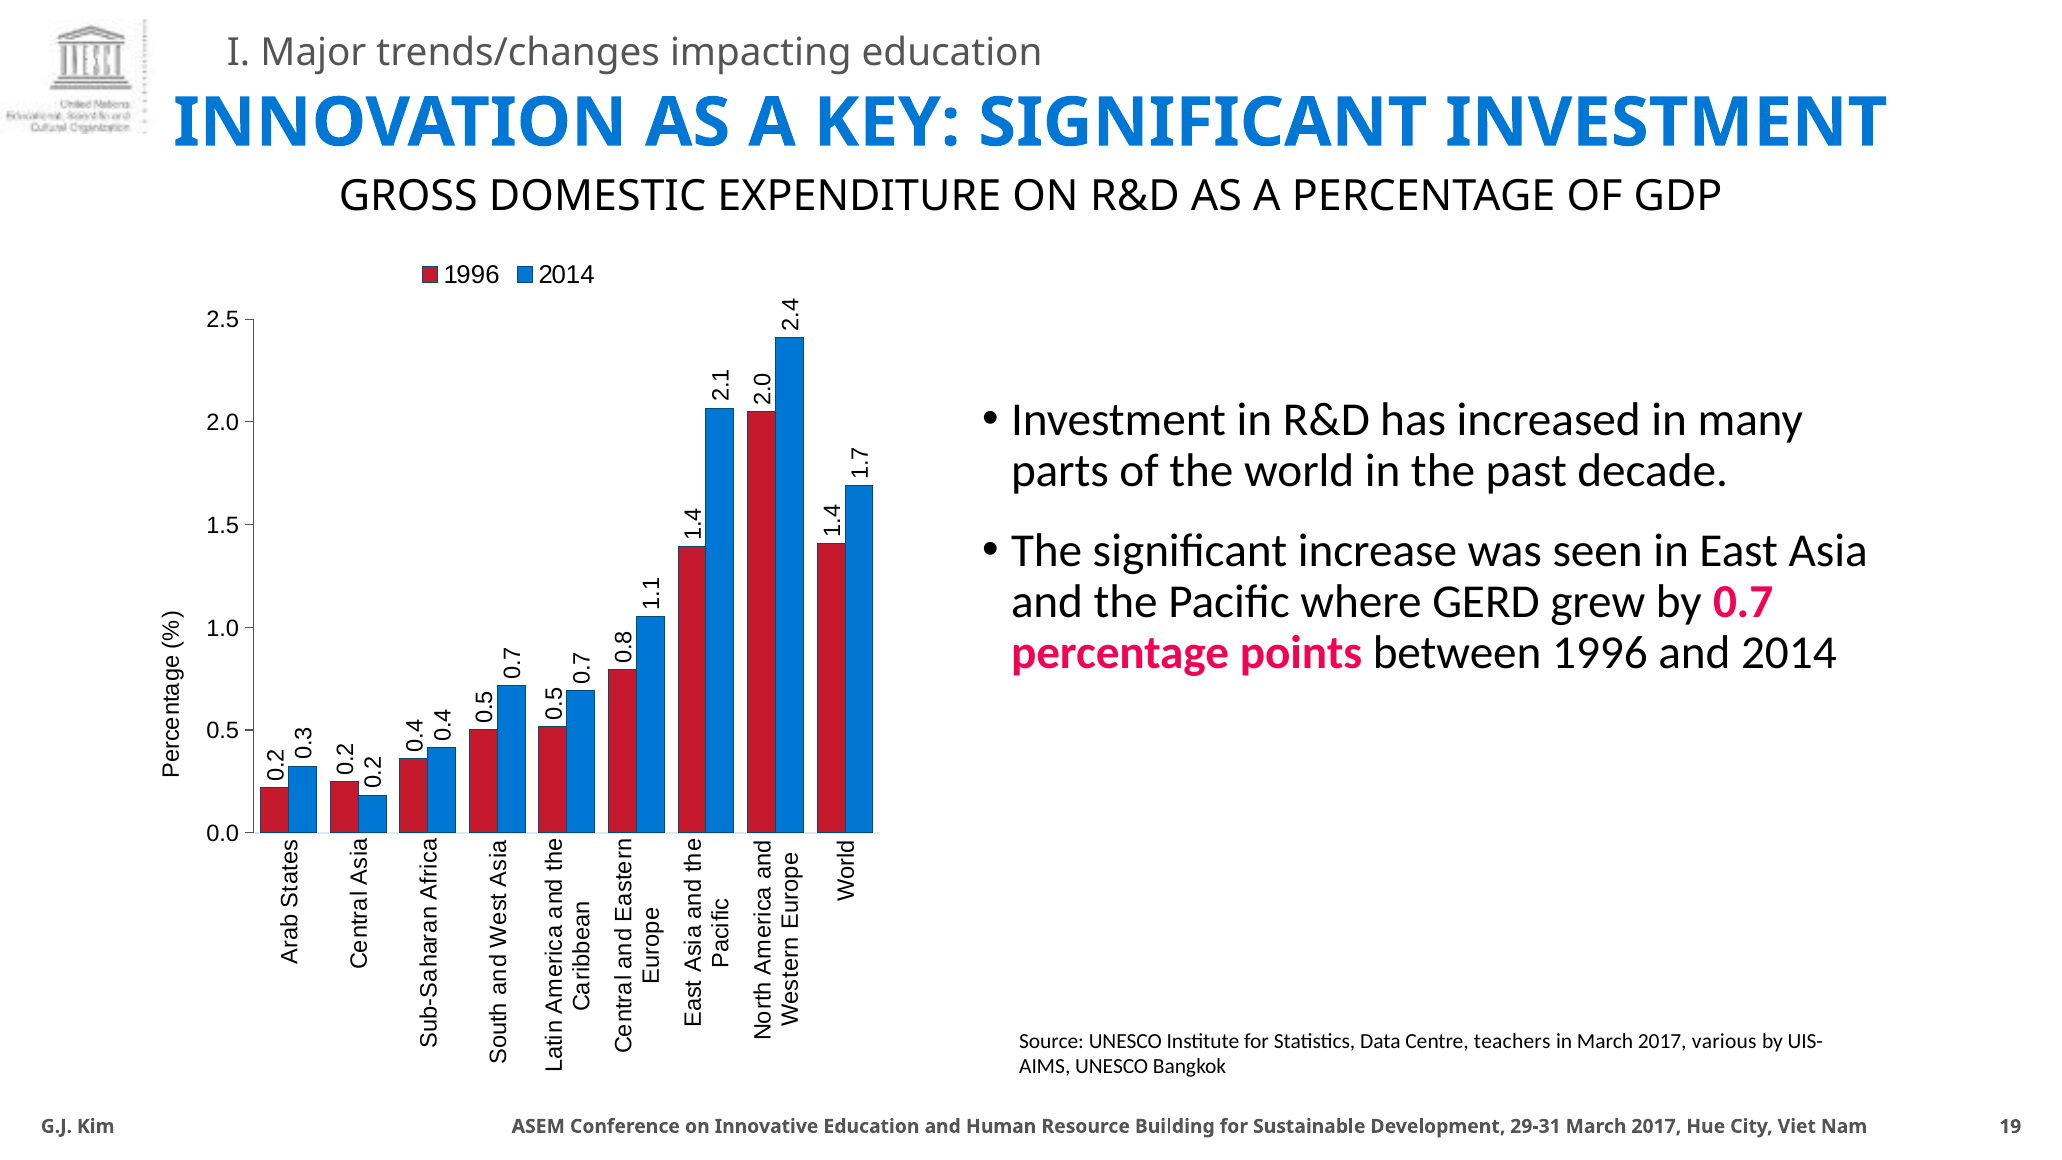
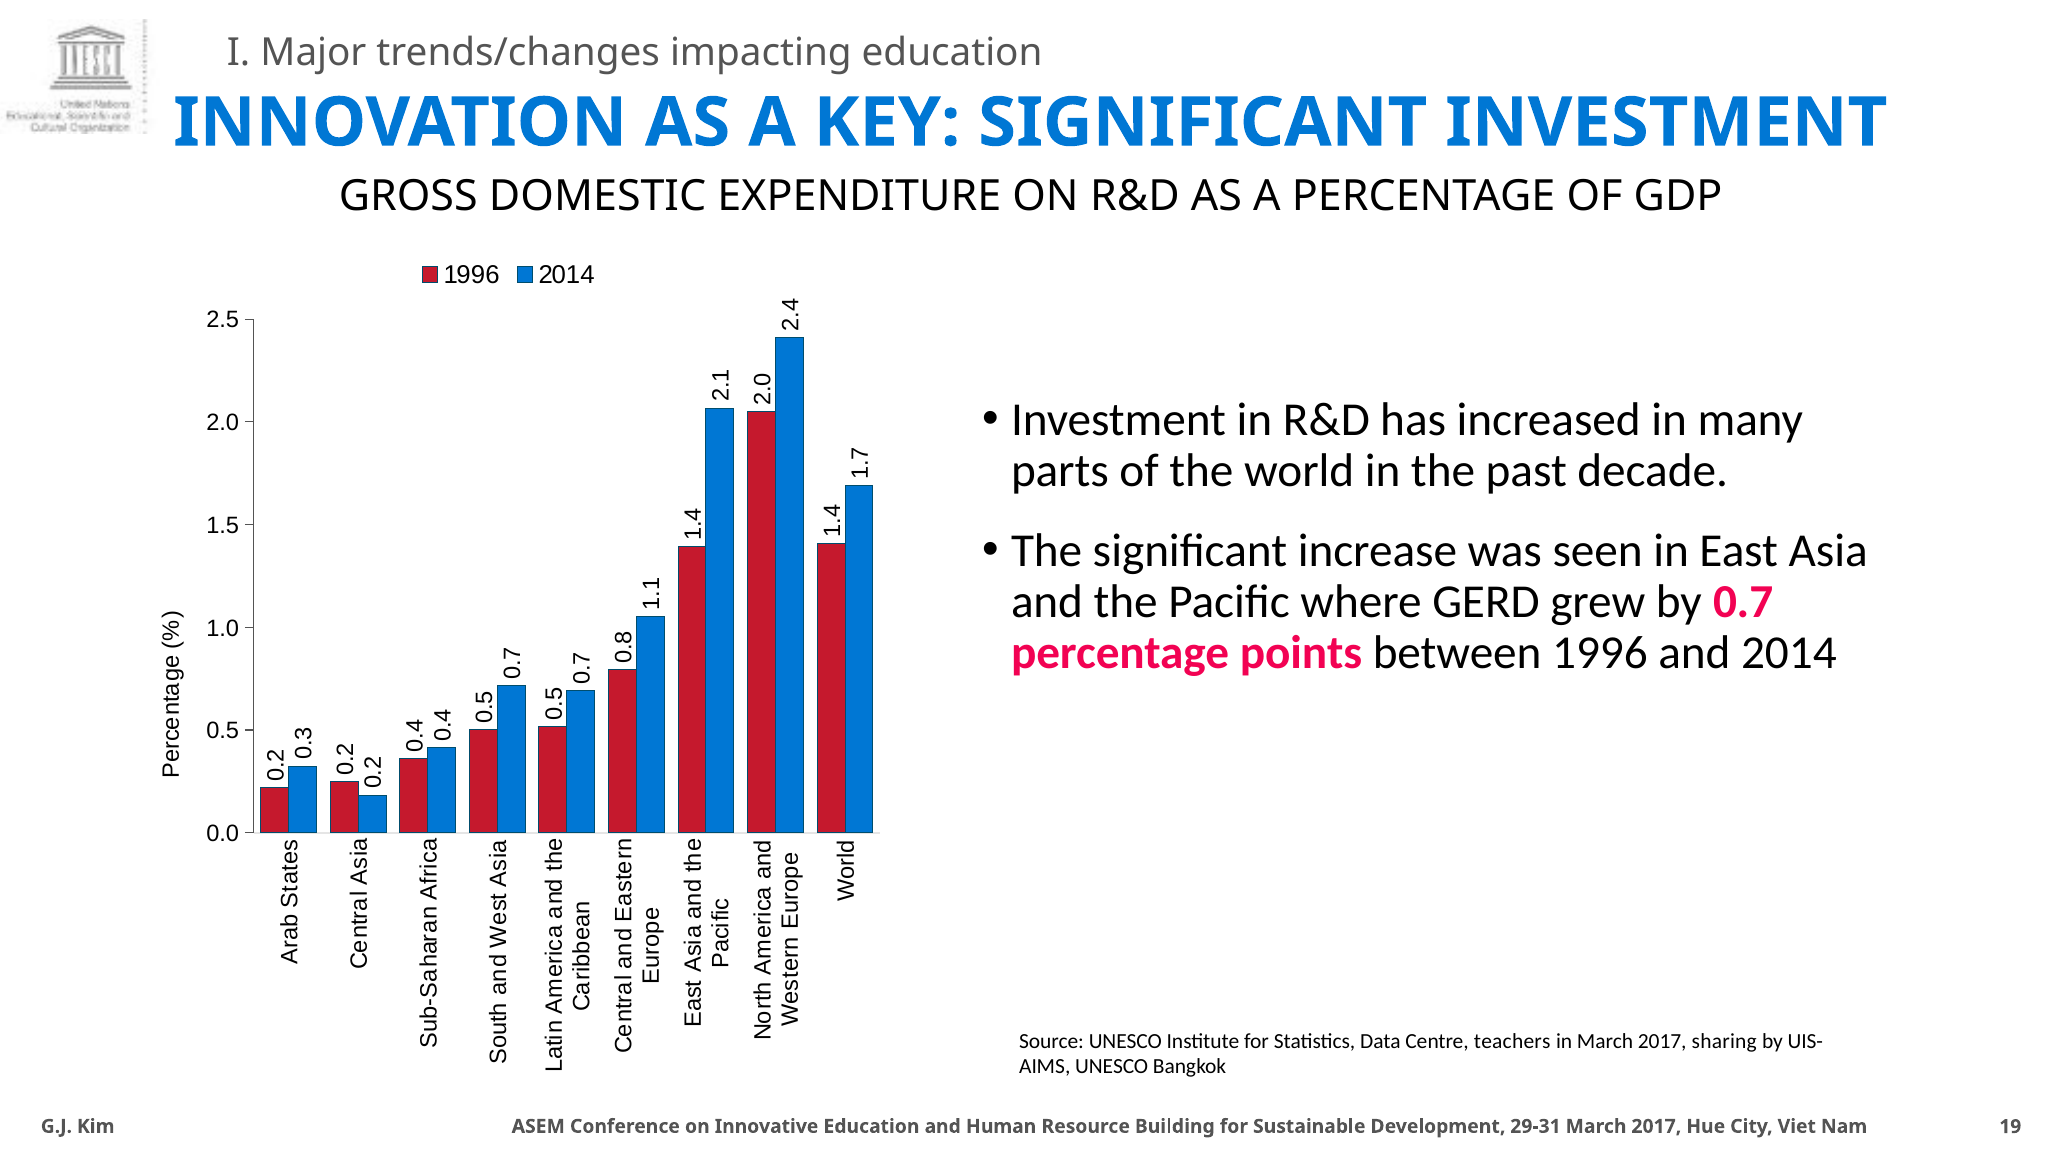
various: various -> sharing
